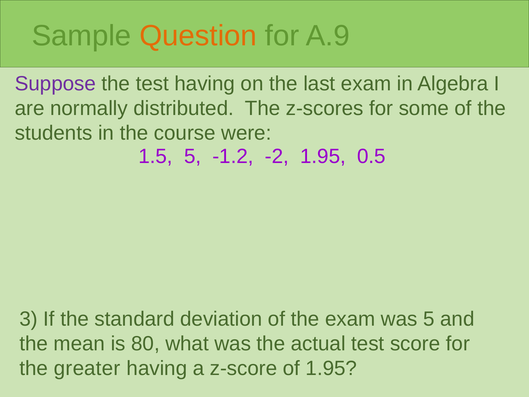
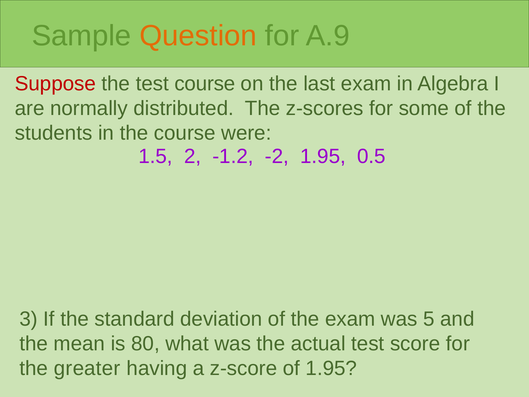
Suppose colour: purple -> red
test having: having -> course
1.5 5: 5 -> 2
